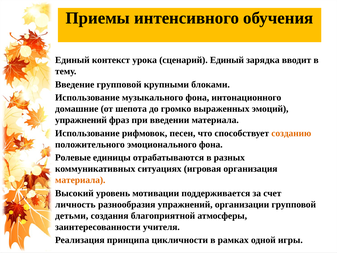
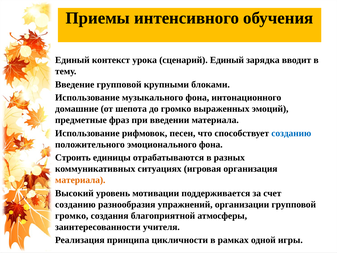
упражнений at (81, 120): упражнений -> предметные
созданию at (291, 133) colour: orange -> blue
Ролевые: Ролевые -> Строить
личность at (75, 204): личность -> созданию
детьми at (72, 215): детьми -> громко
